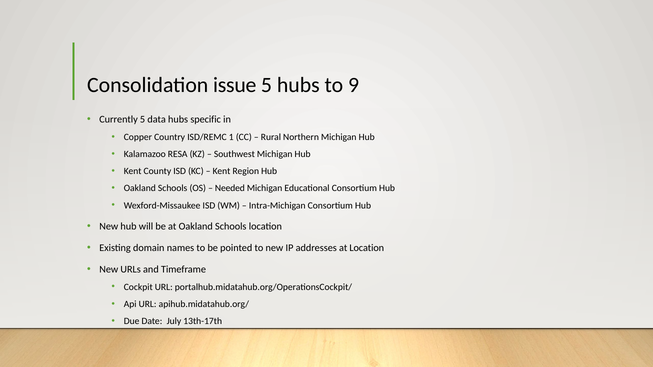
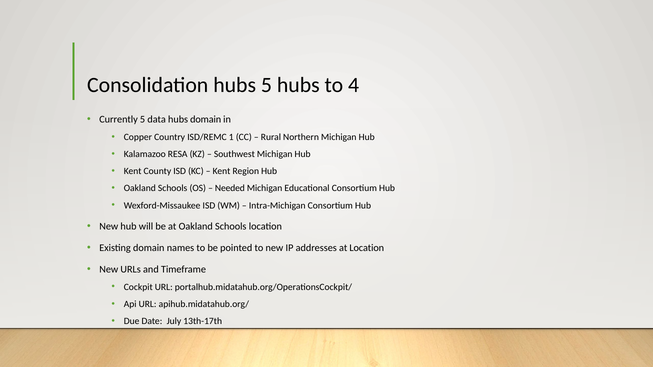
Consolidation issue: issue -> hubs
9: 9 -> 4
hubs specific: specific -> domain
